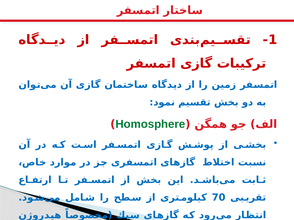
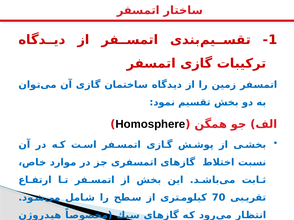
Homosphere colour: green -> black
